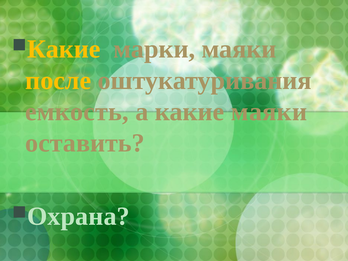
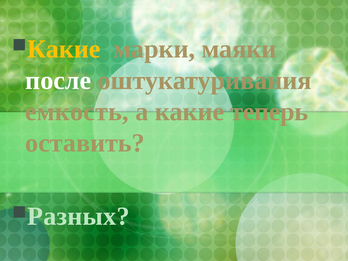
после colour: yellow -> white
какие маяки: маяки -> теперь
Охрана: Охрана -> Разных
